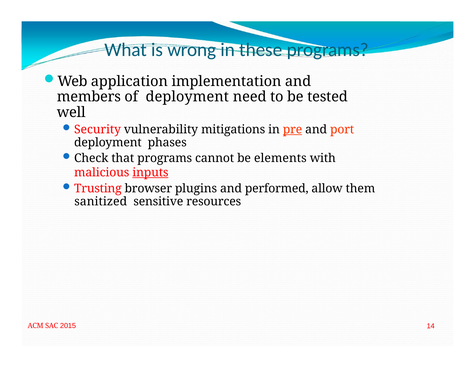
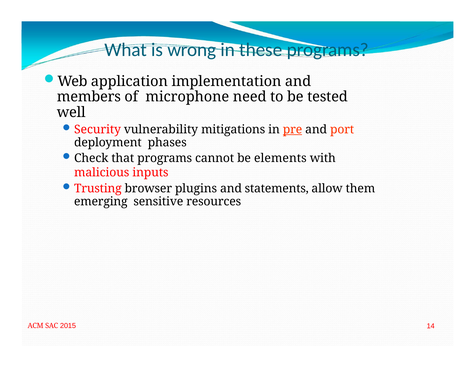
of deployment: deployment -> microphone
inputs underline: present -> none
performed: performed -> statements
sanitized: sanitized -> emerging
